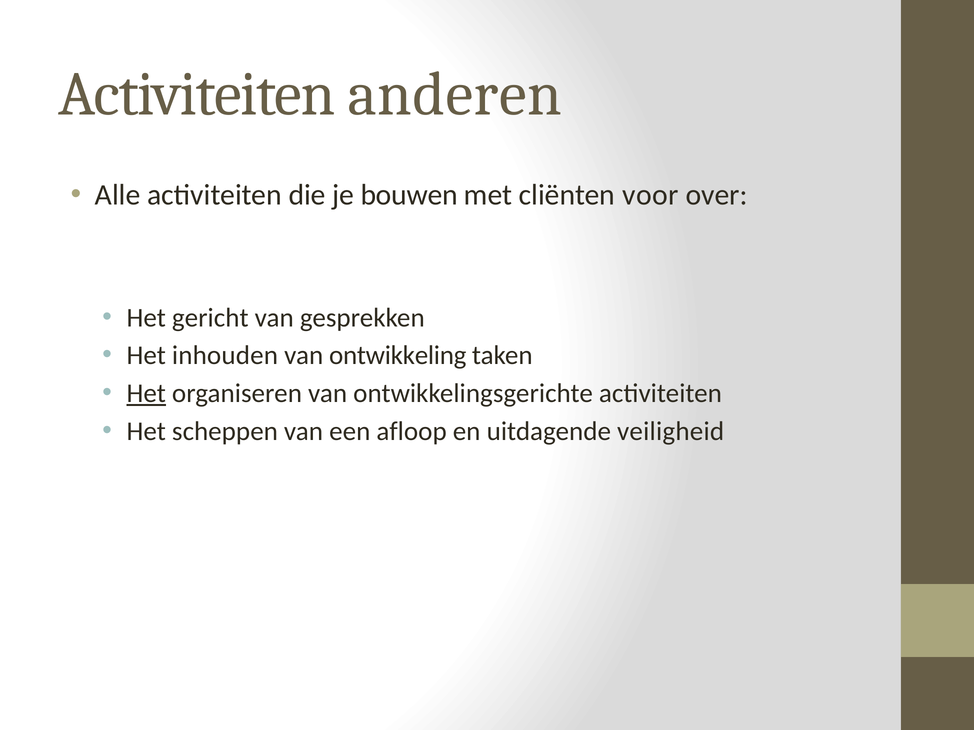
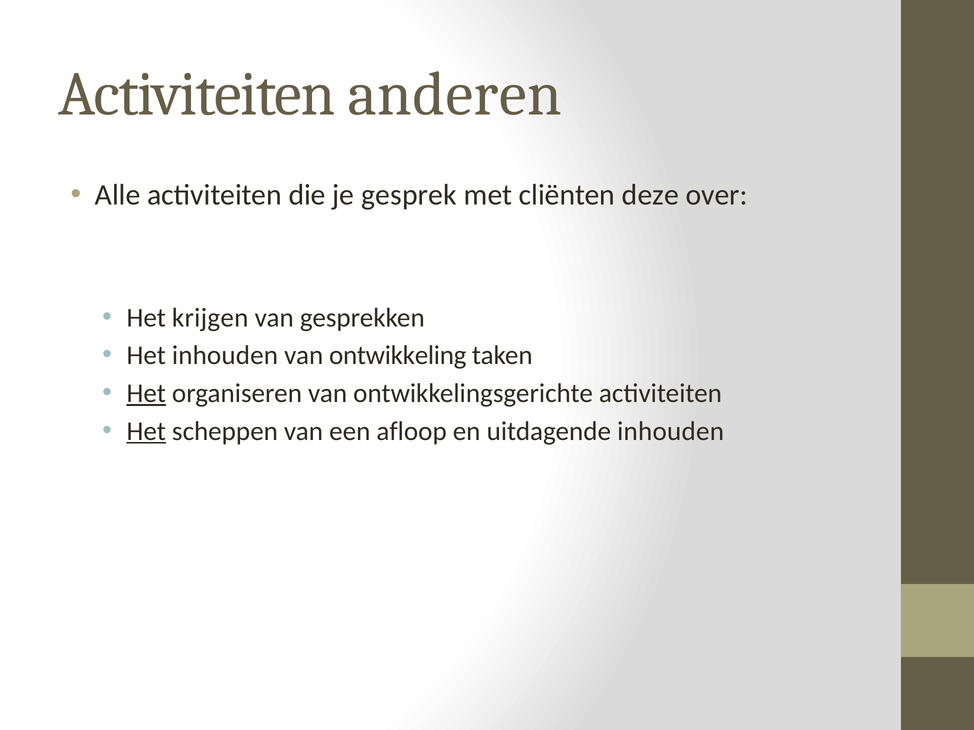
bouwen: bouwen -> gesprek
voor: voor -> deze
gericht: gericht -> krijgen
Het at (146, 432) underline: none -> present
uitdagende veiligheid: veiligheid -> inhouden
